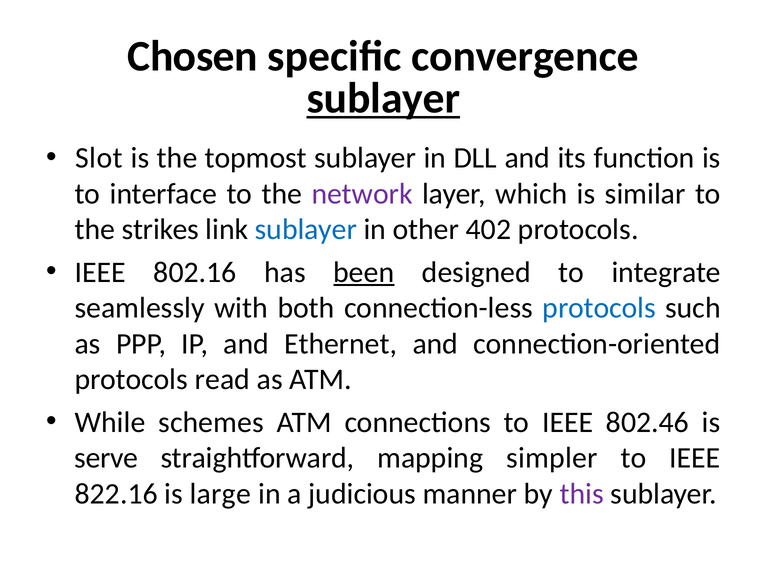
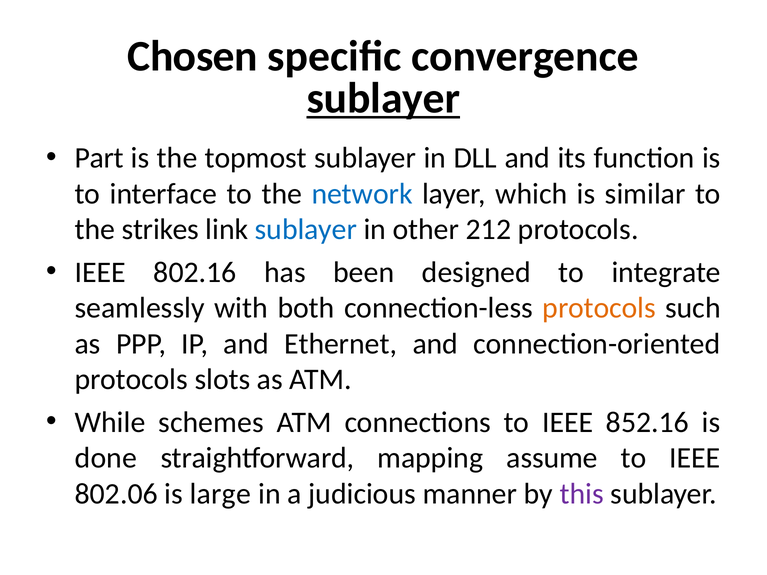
Slot: Slot -> Part
network colour: purple -> blue
402: 402 -> 212
been underline: present -> none
protocols at (599, 308) colour: blue -> orange
read: read -> slots
802.46: 802.46 -> 852.16
serve: serve -> done
simpler: simpler -> assume
822.16: 822.16 -> 802.06
